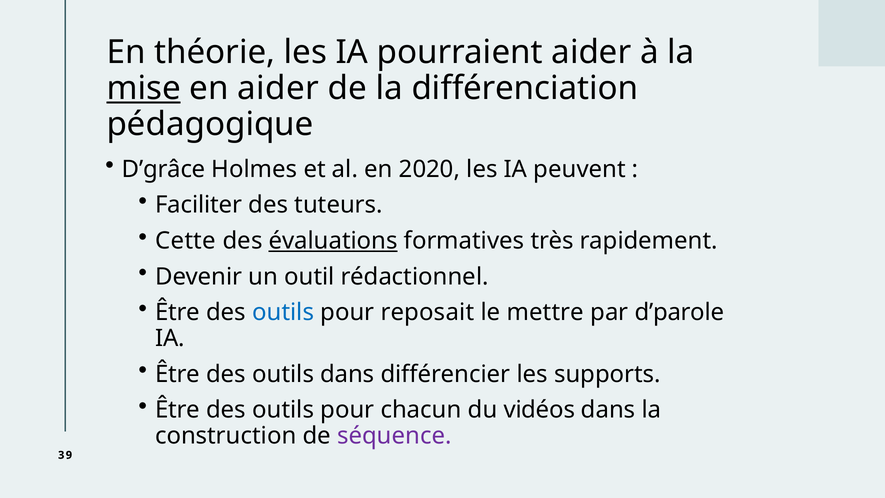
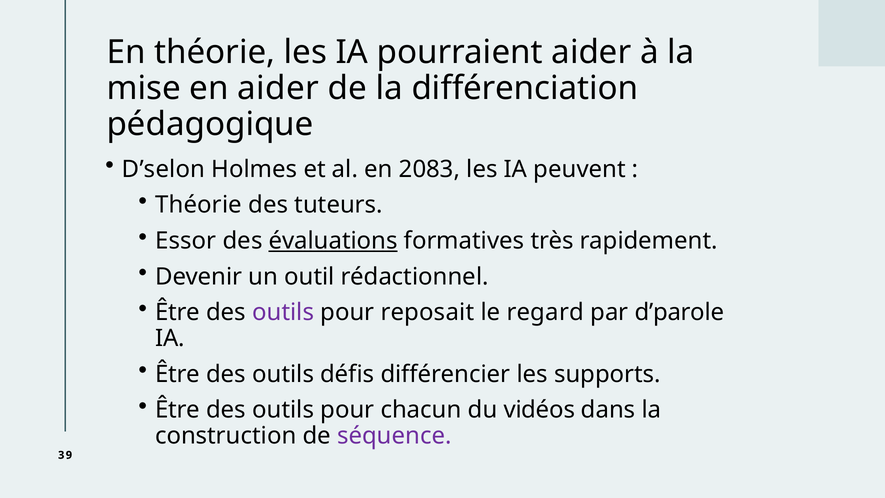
mise underline: present -> none
D’grâce: D’grâce -> D’selon
2020: 2020 -> 2083
Faciliter at (199, 205): Faciliter -> Théorie
Cette: Cette -> Essor
outils at (283, 312) colour: blue -> purple
mettre: mettre -> regard
outils dans: dans -> défis
